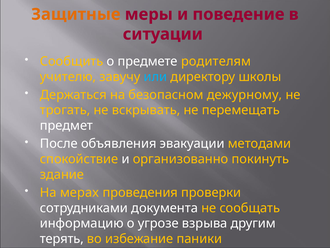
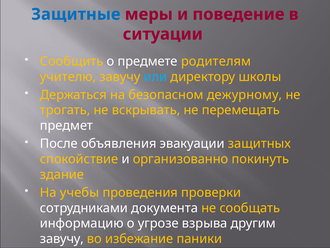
Защитные colour: orange -> blue
методами: методами -> защитных
мерах: мерах -> учебы
терять at (62, 238): терять -> завучу
